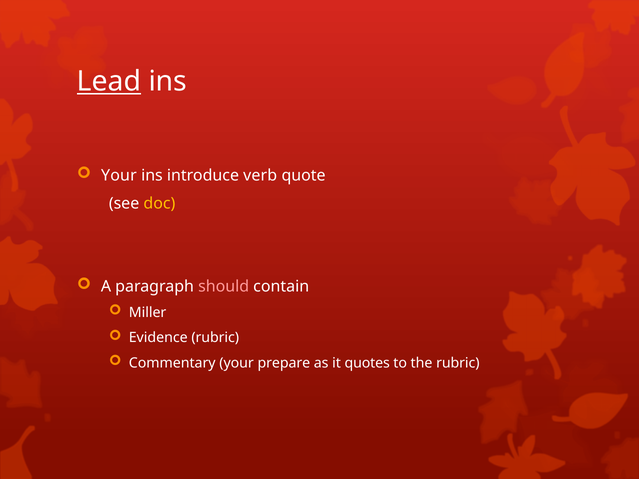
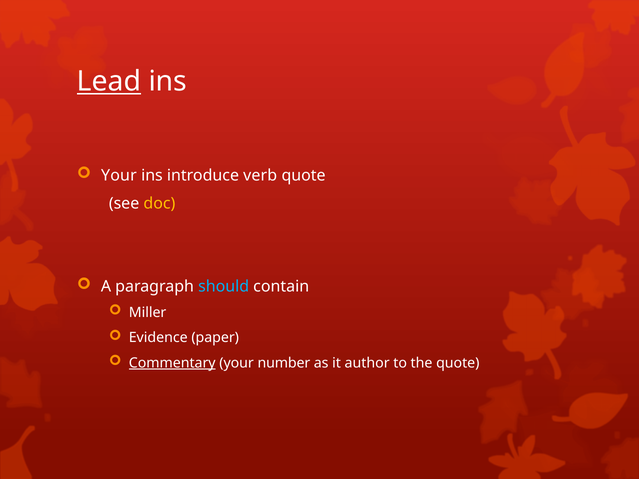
should colour: pink -> light blue
Evidence rubric: rubric -> paper
Commentary underline: none -> present
prepare: prepare -> number
quotes: quotes -> author
the rubric: rubric -> quote
